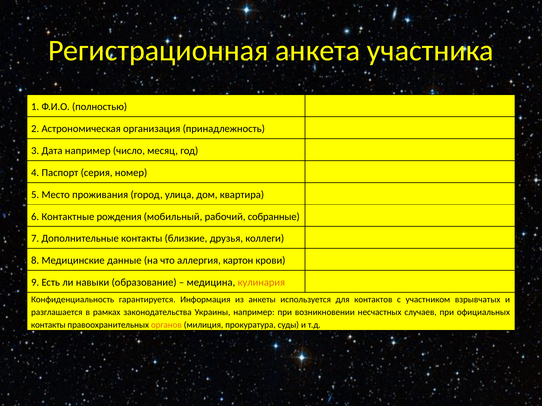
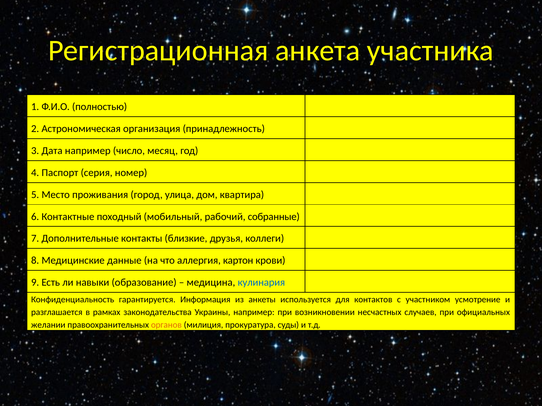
рождения: рождения -> походный
кулинария colour: orange -> blue
взрывчатых: взрывчатых -> усмотрение
контакты at (48, 325): контакты -> желании
